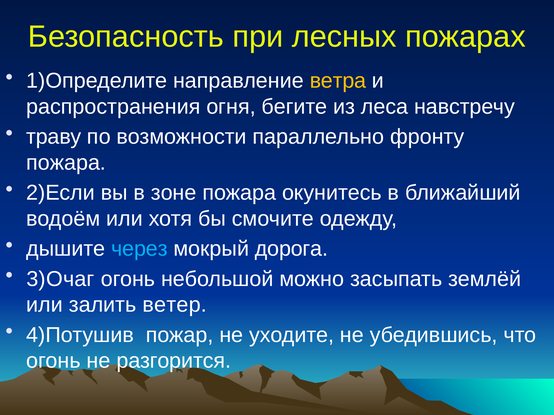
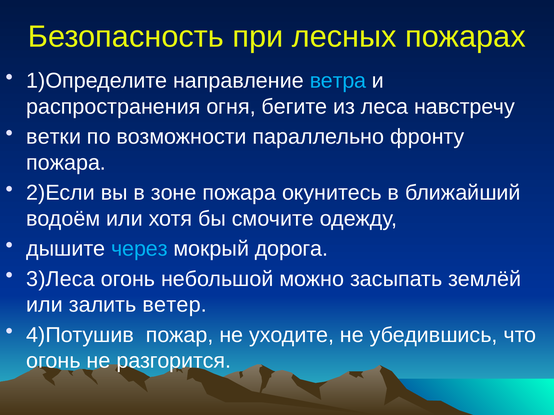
ветра colour: yellow -> light blue
траву: траву -> ветки
3)Очаг: 3)Очаг -> 3)Леса
